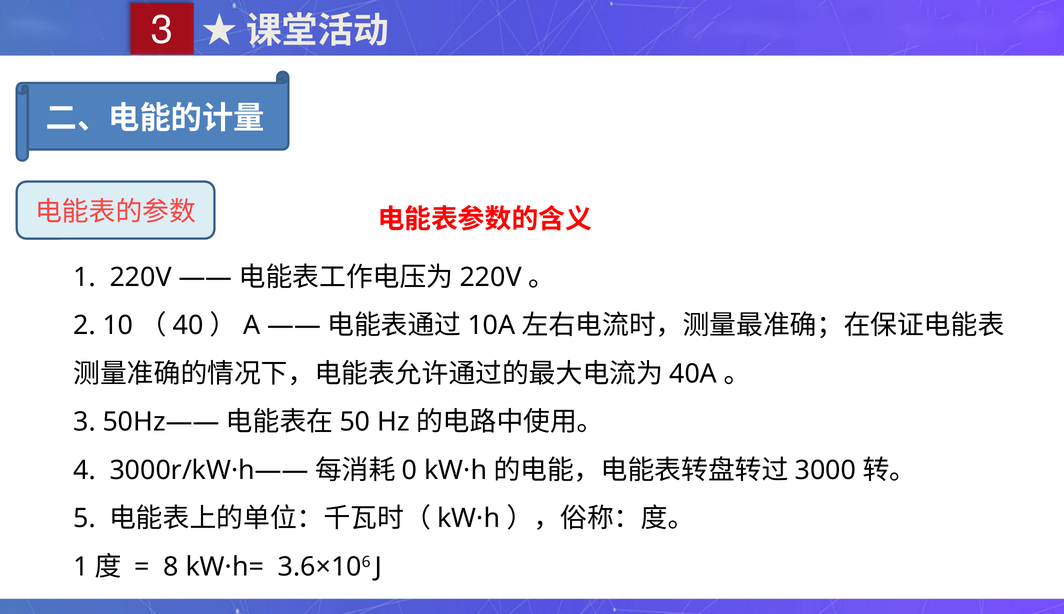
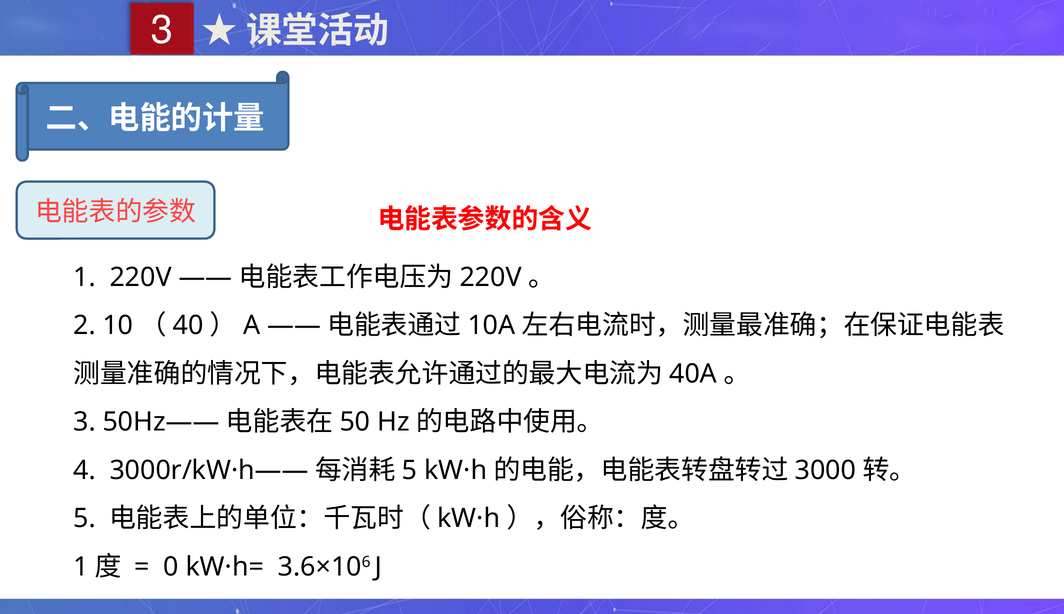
0 at (410, 470): 0 -> 5
8: 8 -> 0
